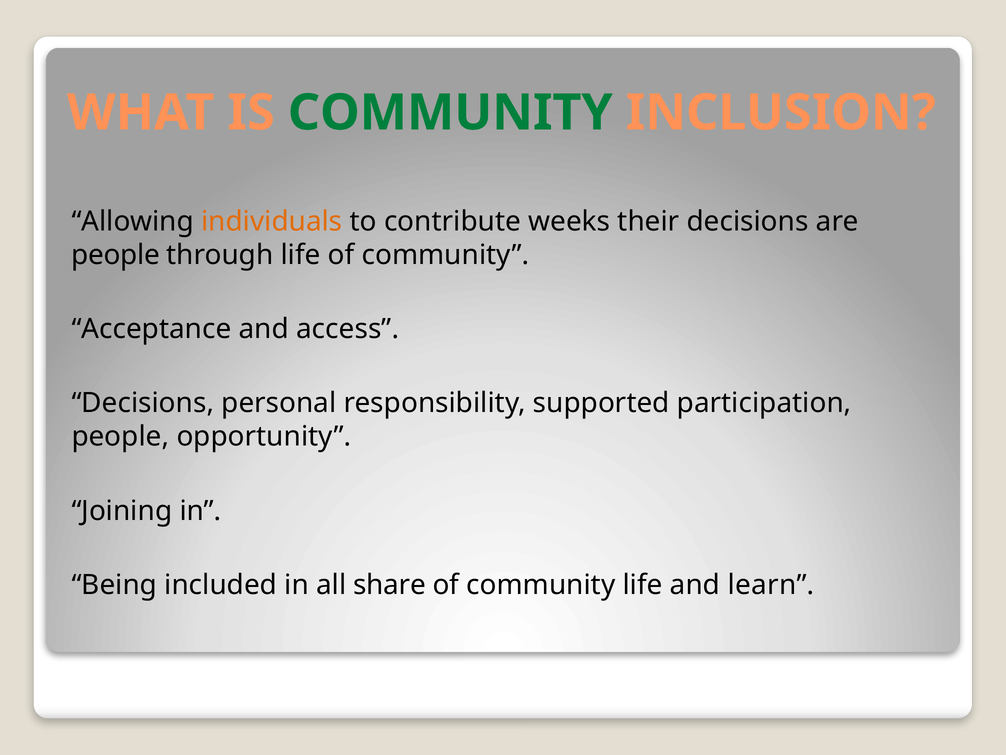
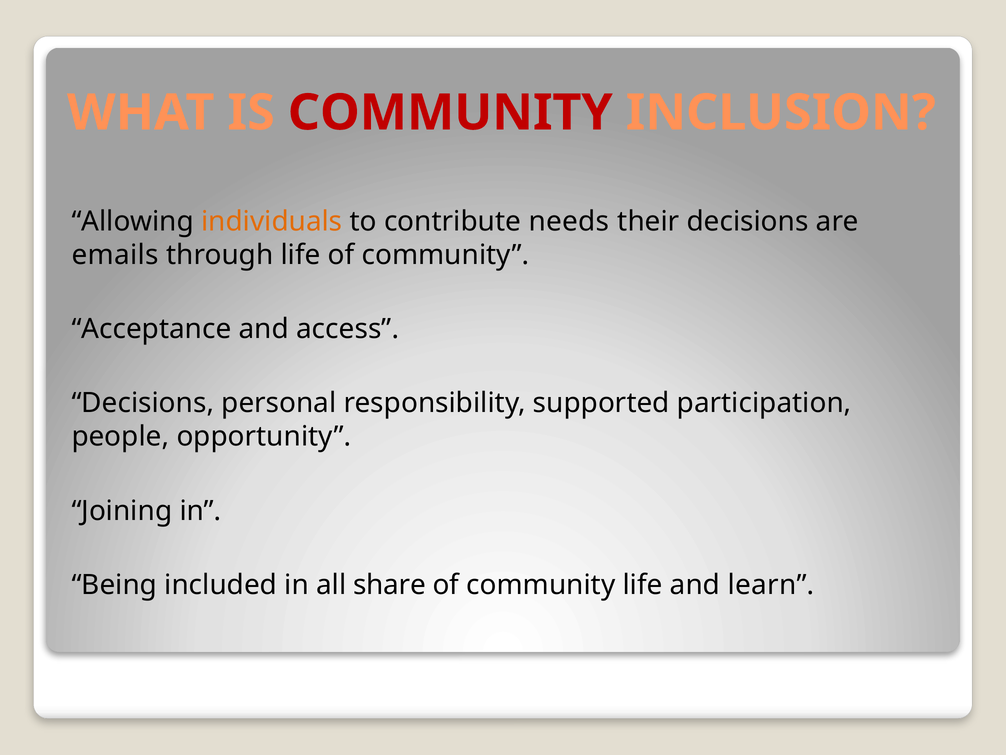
COMMUNITY at (450, 113) colour: green -> red
weeks: weeks -> needs
people at (115, 255): people -> emails
